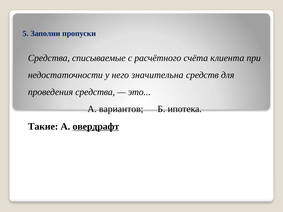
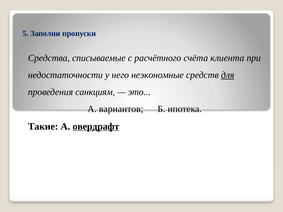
значительна: значительна -> неэкономные
для underline: none -> present
проведения средства: средства -> санкциям
